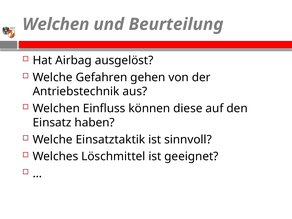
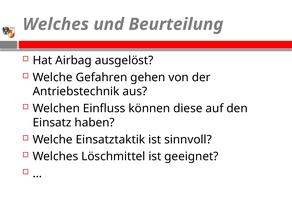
Welchen at (56, 24): Welchen -> Welches
